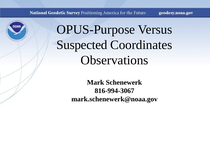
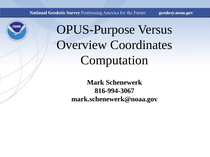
Suspected: Suspected -> Overview
Observations: Observations -> Computation
